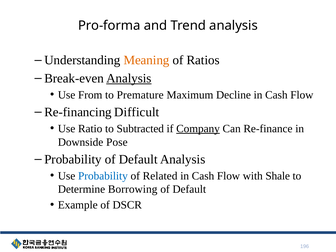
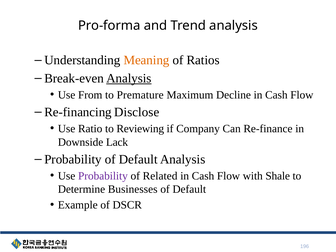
Difficult: Difficult -> Disclose
Subtracted: Subtracted -> Reviewing
Company underline: present -> none
Pose: Pose -> Lack
Probability at (103, 176) colour: blue -> purple
Borrowing: Borrowing -> Businesses
